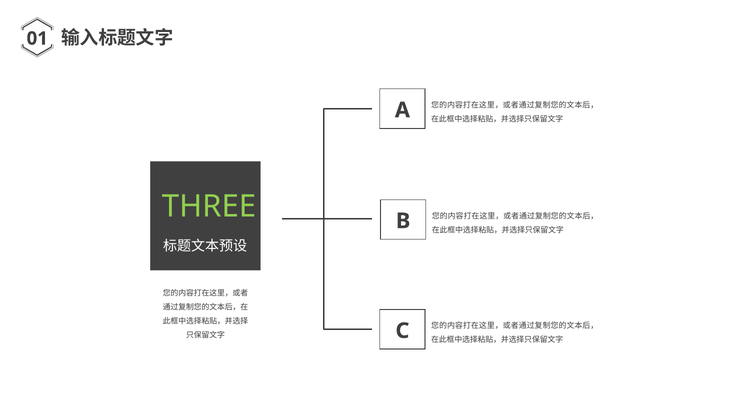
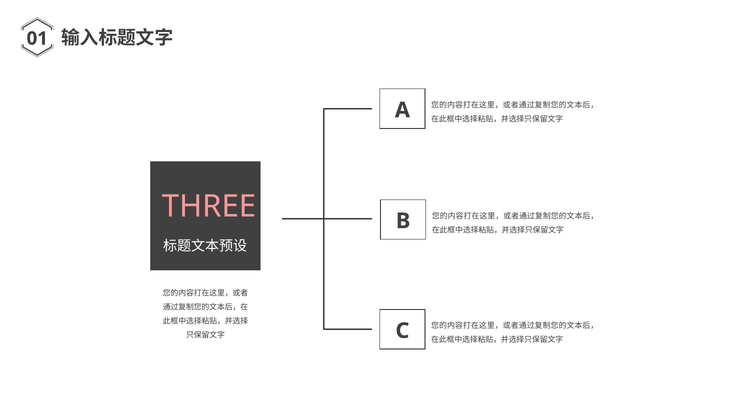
THREE colour: light green -> pink
